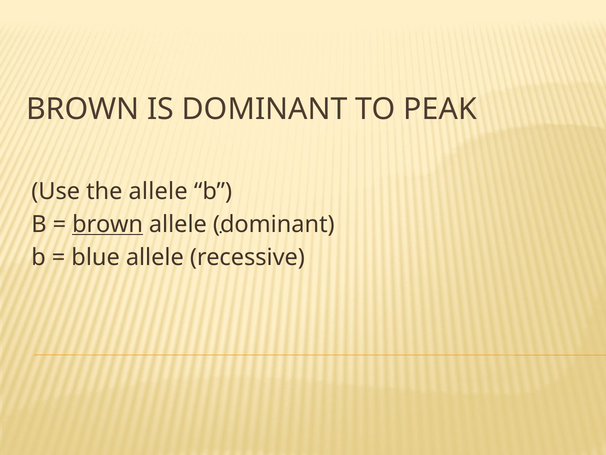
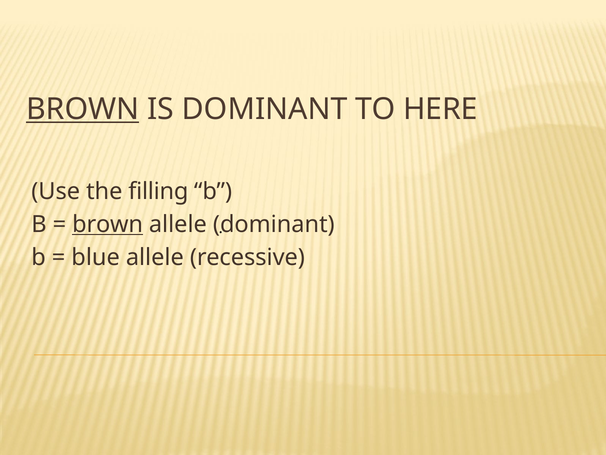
BROWN at (83, 109) underline: none -> present
PEAK: PEAK -> HERE
the allele: allele -> filling
